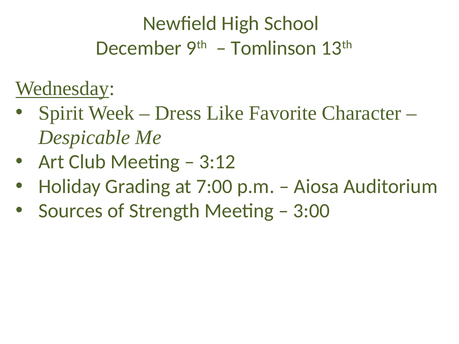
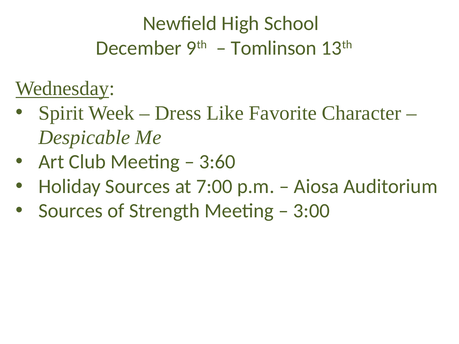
3:12: 3:12 -> 3:60
Holiday Grading: Grading -> Sources
